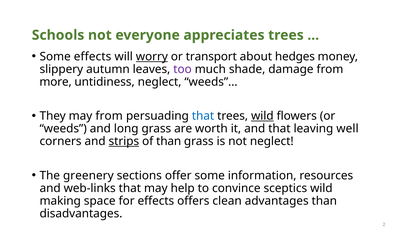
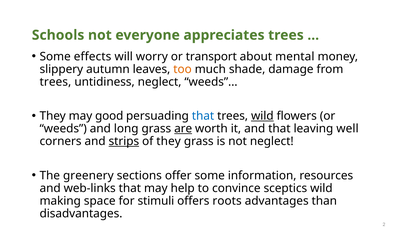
worry underline: present -> none
hedges: hedges -> mental
too colour: purple -> orange
more at (56, 82): more -> trees
may from: from -> good
are underline: none -> present
of than: than -> they
for effects: effects -> stimuli
clean: clean -> roots
